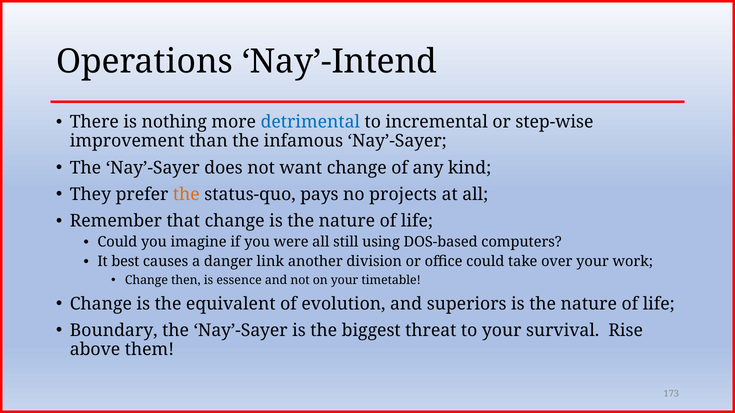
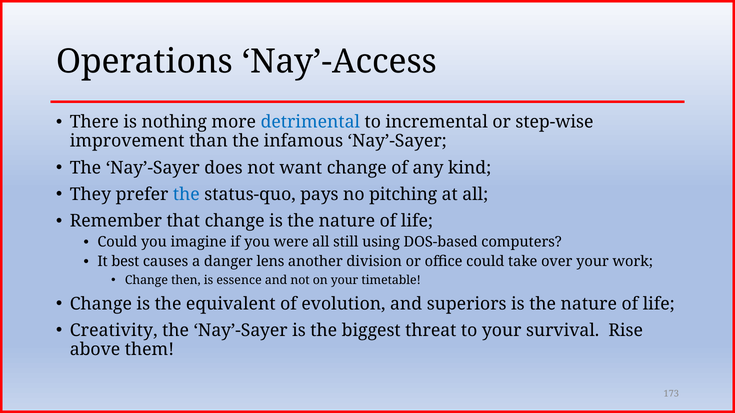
Nay’-Intend: Nay’-Intend -> Nay’-Access
the at (186, 195) colour: orange -> blue
projects: projects -> pitching
link: link -> lens
Boundary: Boundary -> Creativity
